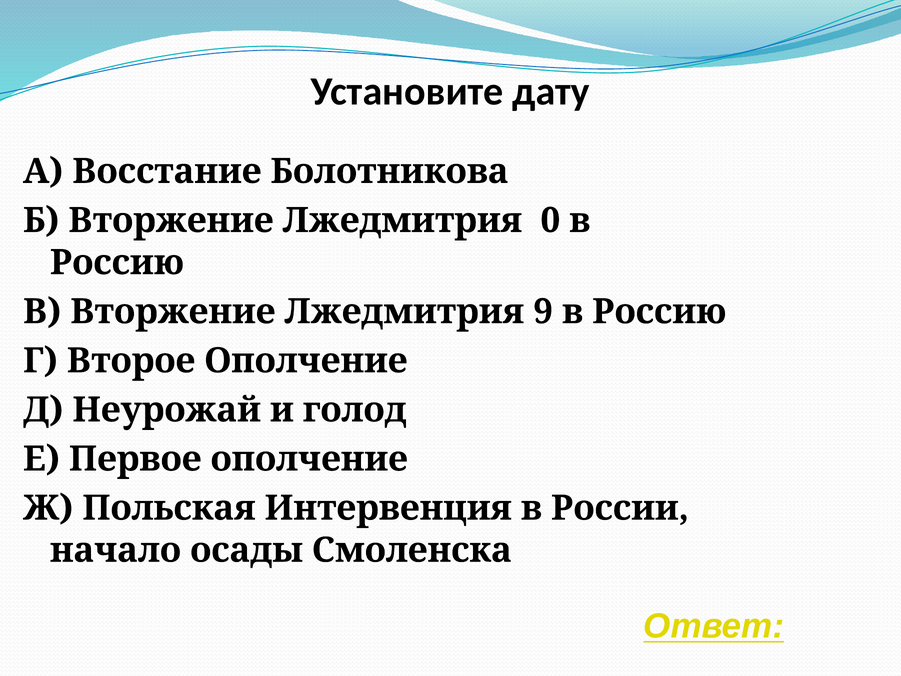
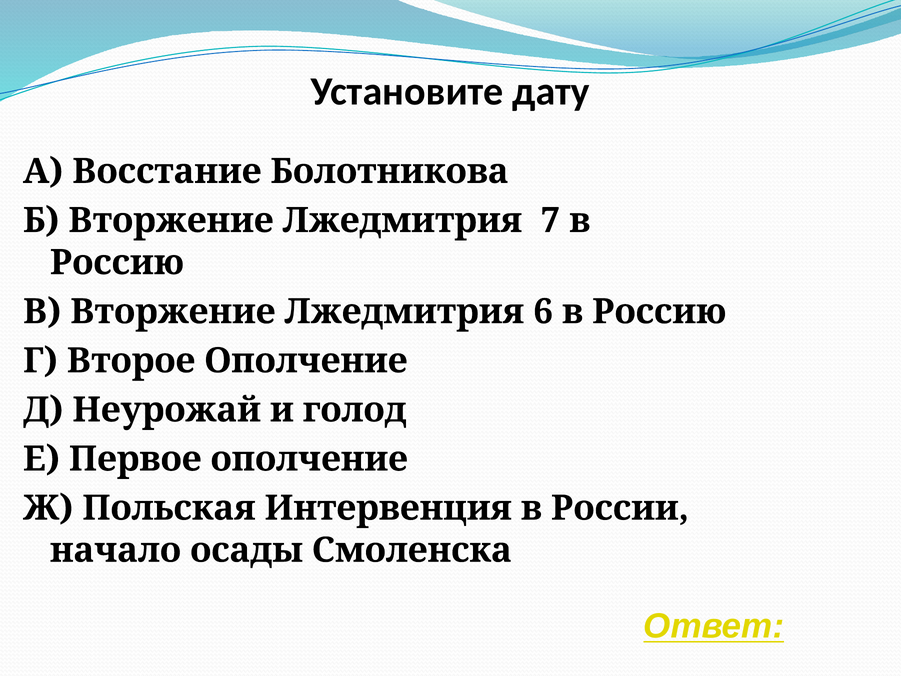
0: 0 -> 7
9: 9 -> 6
